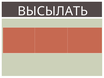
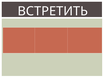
ВЫСЫЛАТЬ: ВЫСЫЛАТЬ -> ВСТРЕТИТЬ
